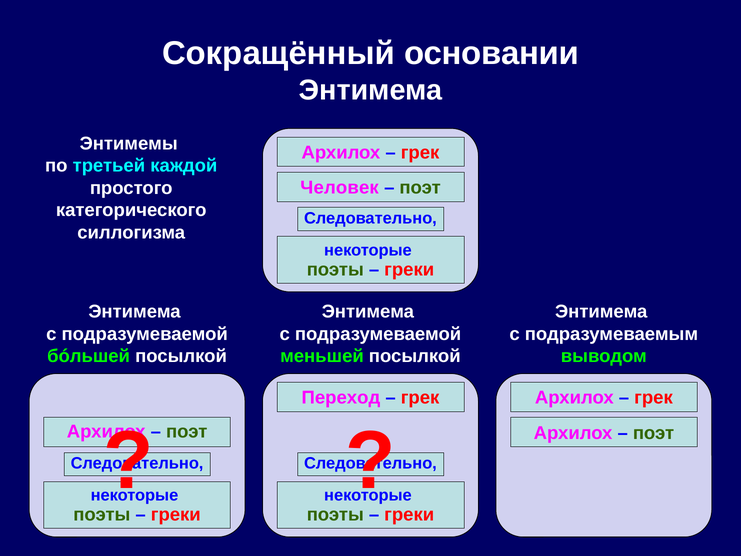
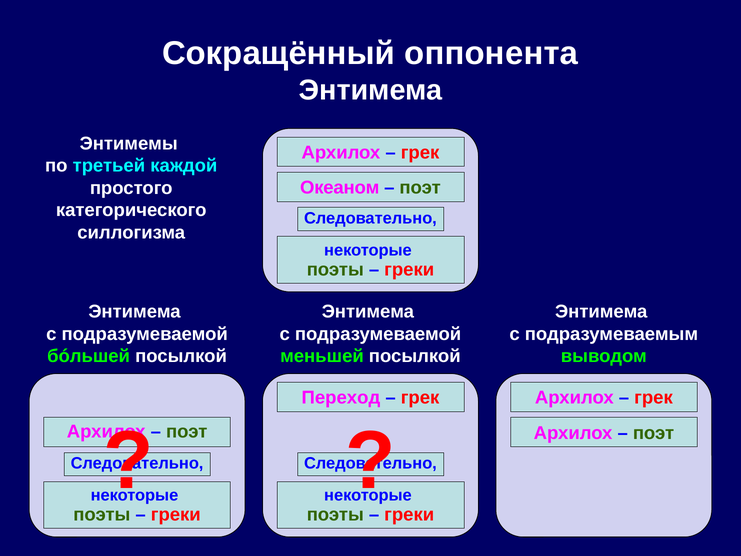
основании: основании -> оппонента
Человек: Человек -> Океаном
